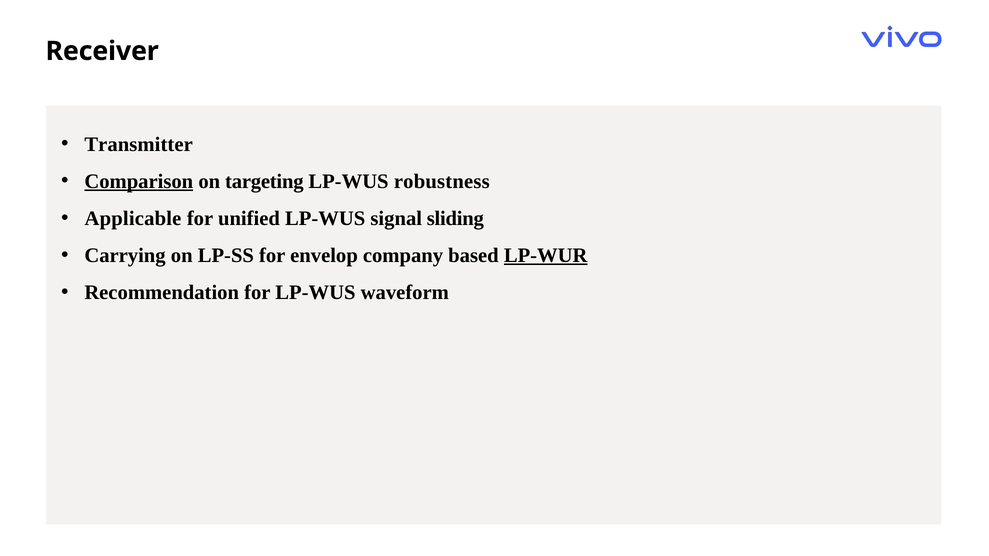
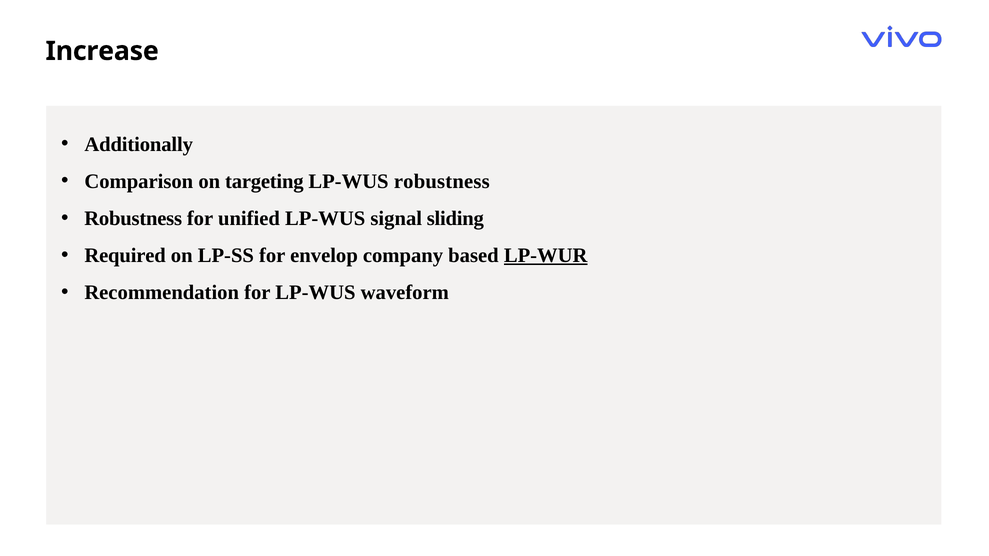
Receiver: Receiver -> Increase
Transmitter: Transmitter -> Additionally
Comparison underline: present -> none
Applicable at (133, 218): Applicable -> Robustness
Carrying: Carrying -> Required
